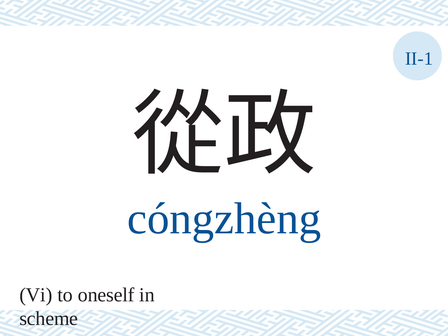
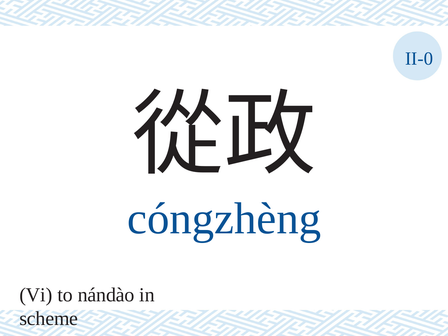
II-1: II-1 -> II-0
oneself: oneself -> nándào
